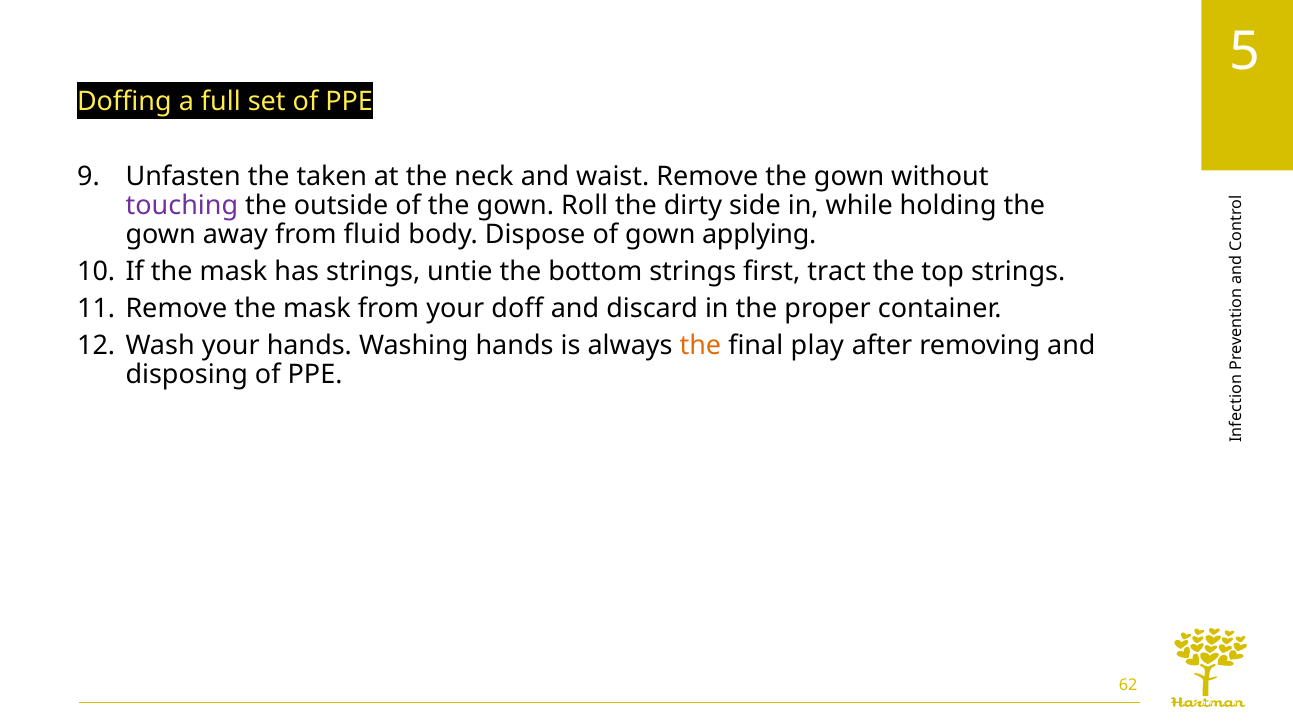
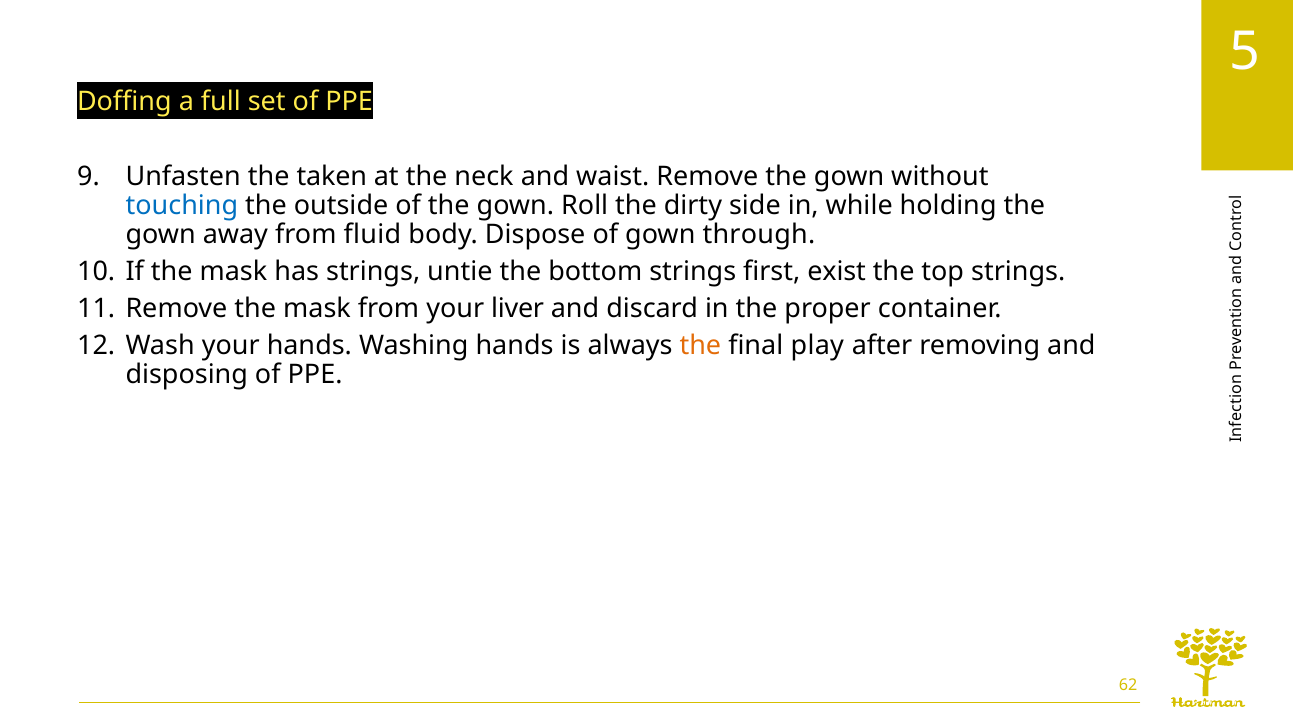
touching colour: purple -> blue
applying: applying -> through
tract: tract -> exist
doff: doff -> liver
